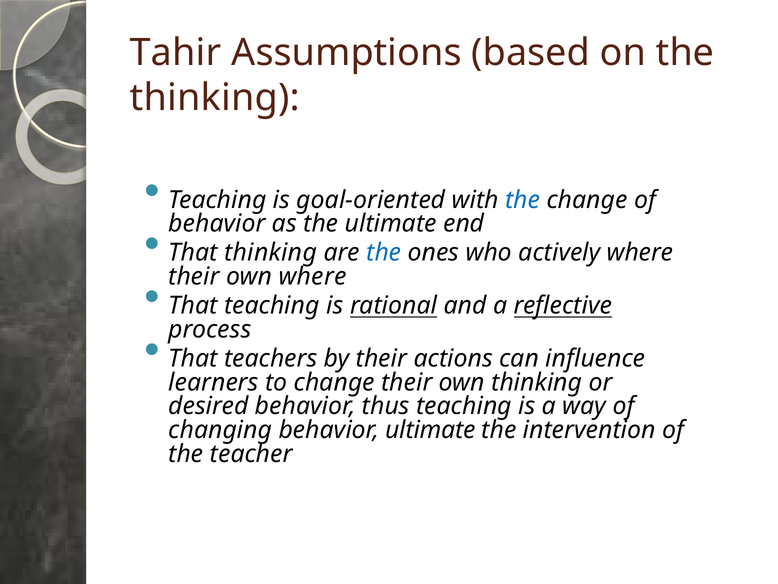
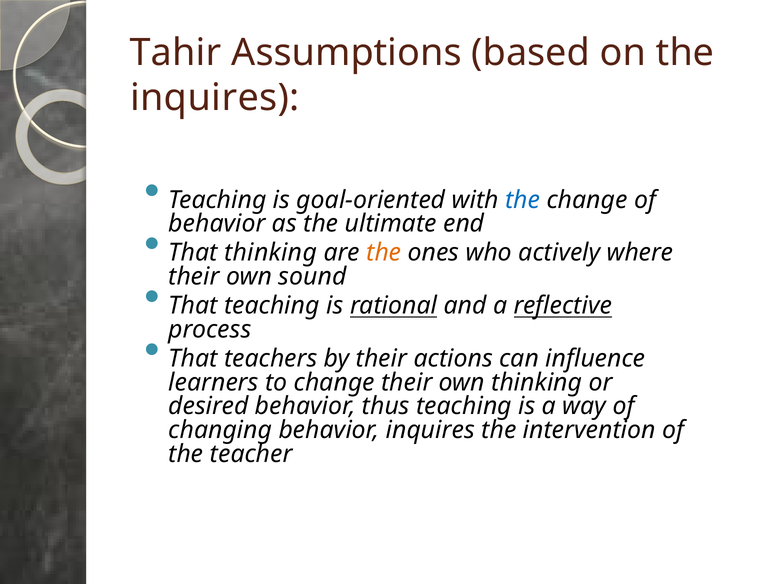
thinking at (215, 98): thinking -> inquires
the at (384, 253) colour: blue -> orange
own where: where -> sound
behavior ultimate: ultimate -> inquires
